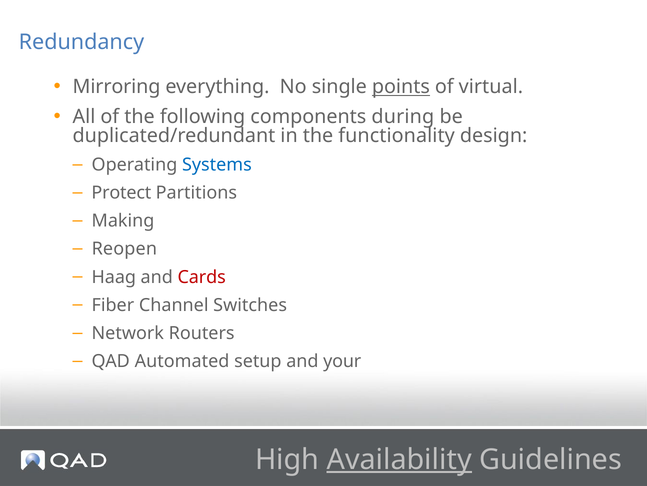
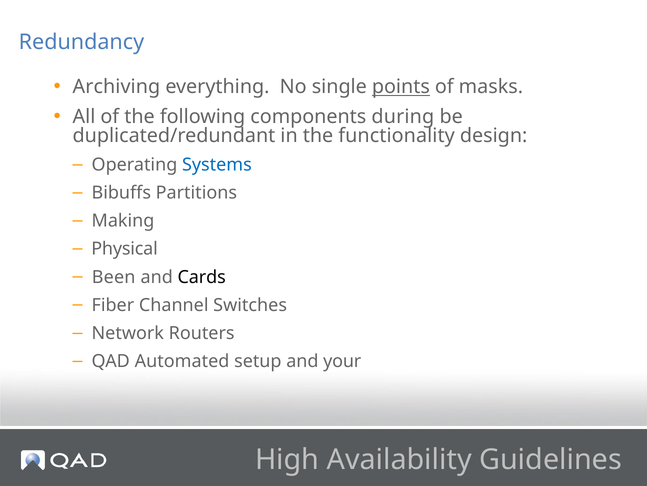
Mirroring: Mirroring -> Archiving
virtual: virtual -> masks
Protect: Protect -> Bibuffs
Reopen: Reopen -> Physical
Haag: Haag -> Been
Cards colour: red -> black
Availability underline: present -> none
